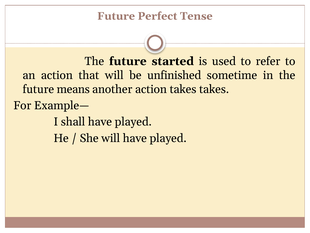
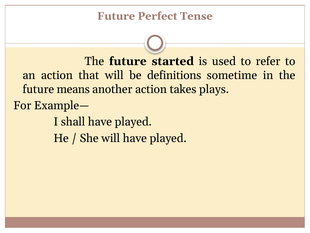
unfinished: unfinished -> definitions
takes takes: takes -> plays
